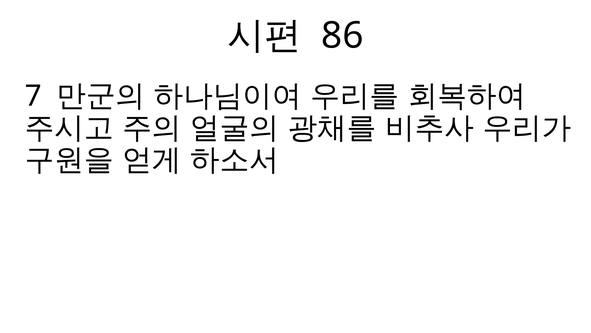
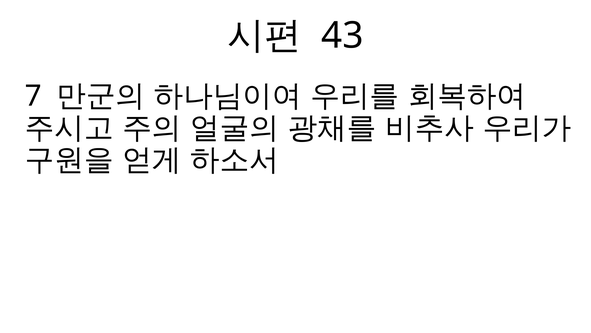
86: 86 -> 43
